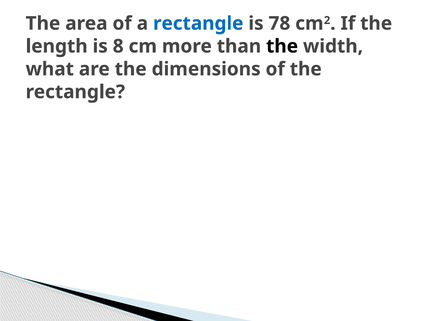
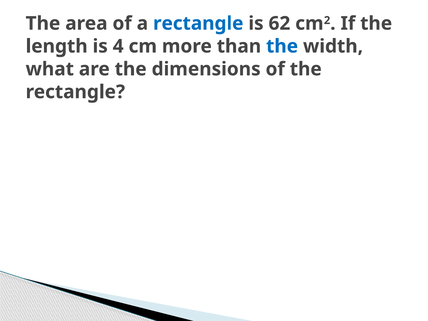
78: 78 -> 62
8: 8 -> 4
the at (282, 46) colour: black -> blue
